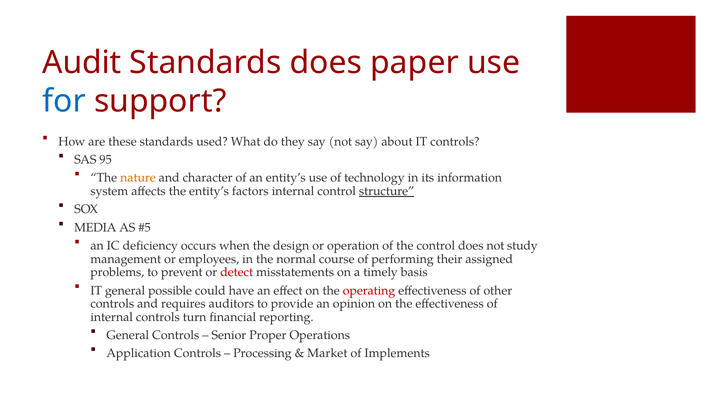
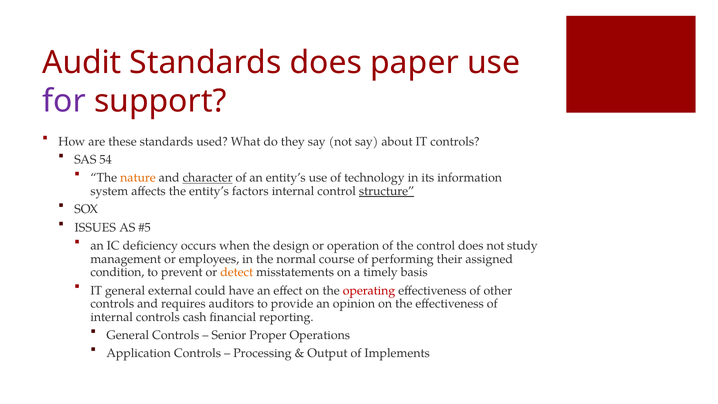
for colour: blue -> purple
95: 95 -> 54
character underline: none -> present
MEDIA: MEDIA -> ISSUES
problems: problems -> condition
detect colour: red -> orange
possible: possible -> external
turn: turn -> cash
Market: Market -> Output
